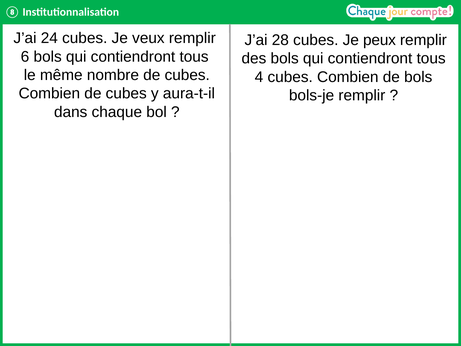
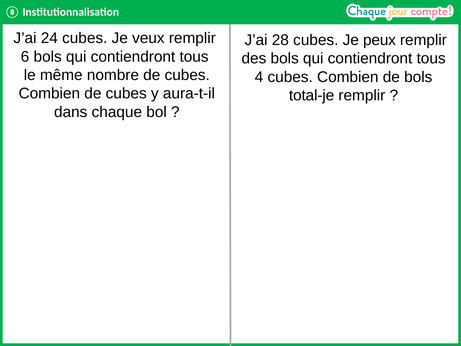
bols-je: bols-je -> total-je
